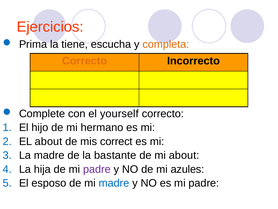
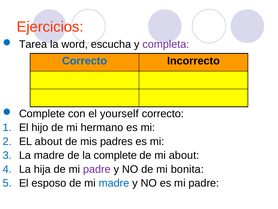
Prima: Prima -> Tarea
tiene: tiene -> word
completa colour: orange -> purple
Correcto at (85, 61) colour: orange -> blue
correct: correct -> padres
la bastante: bastante -> complete
azules: azules -> bonita
